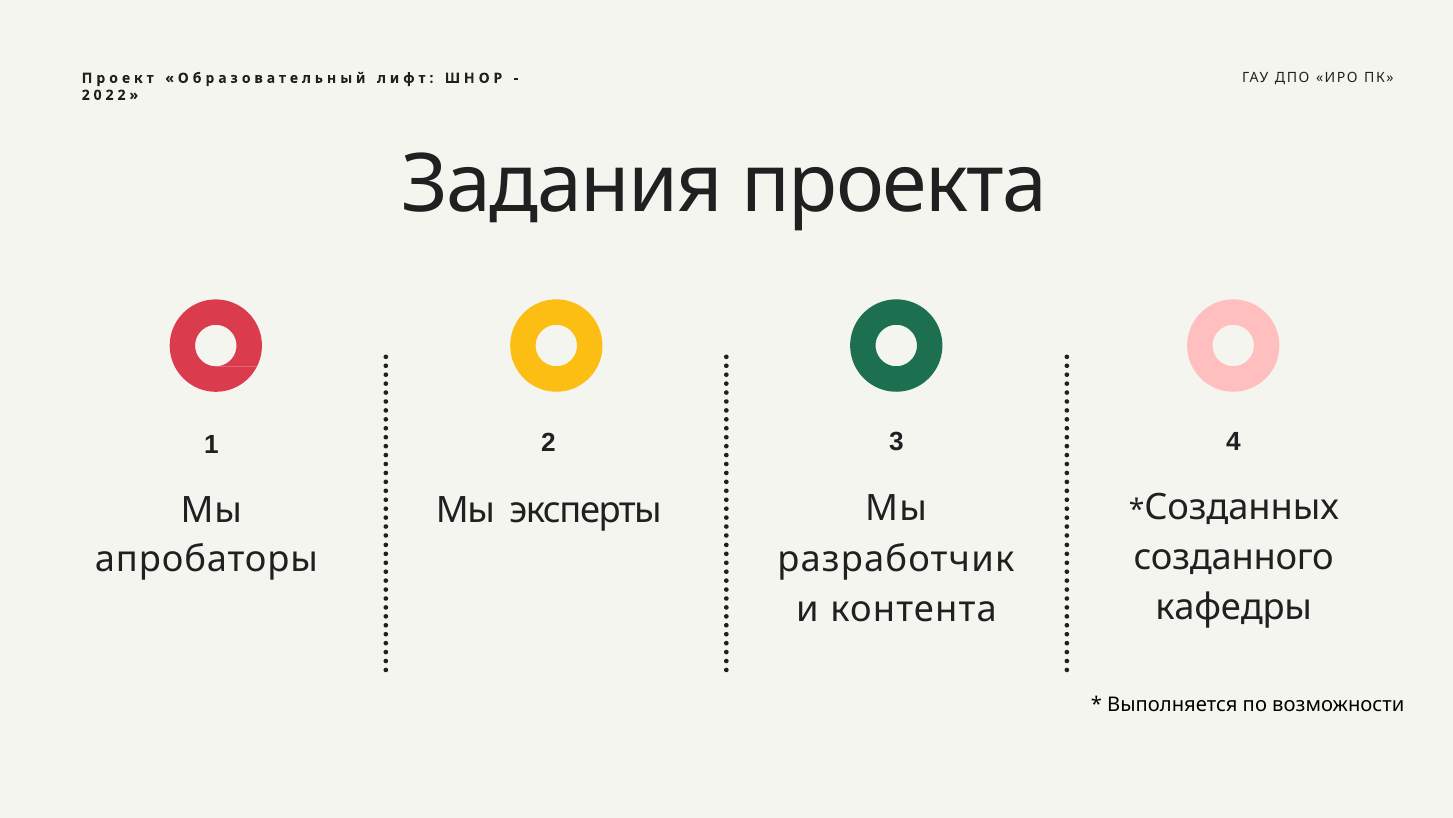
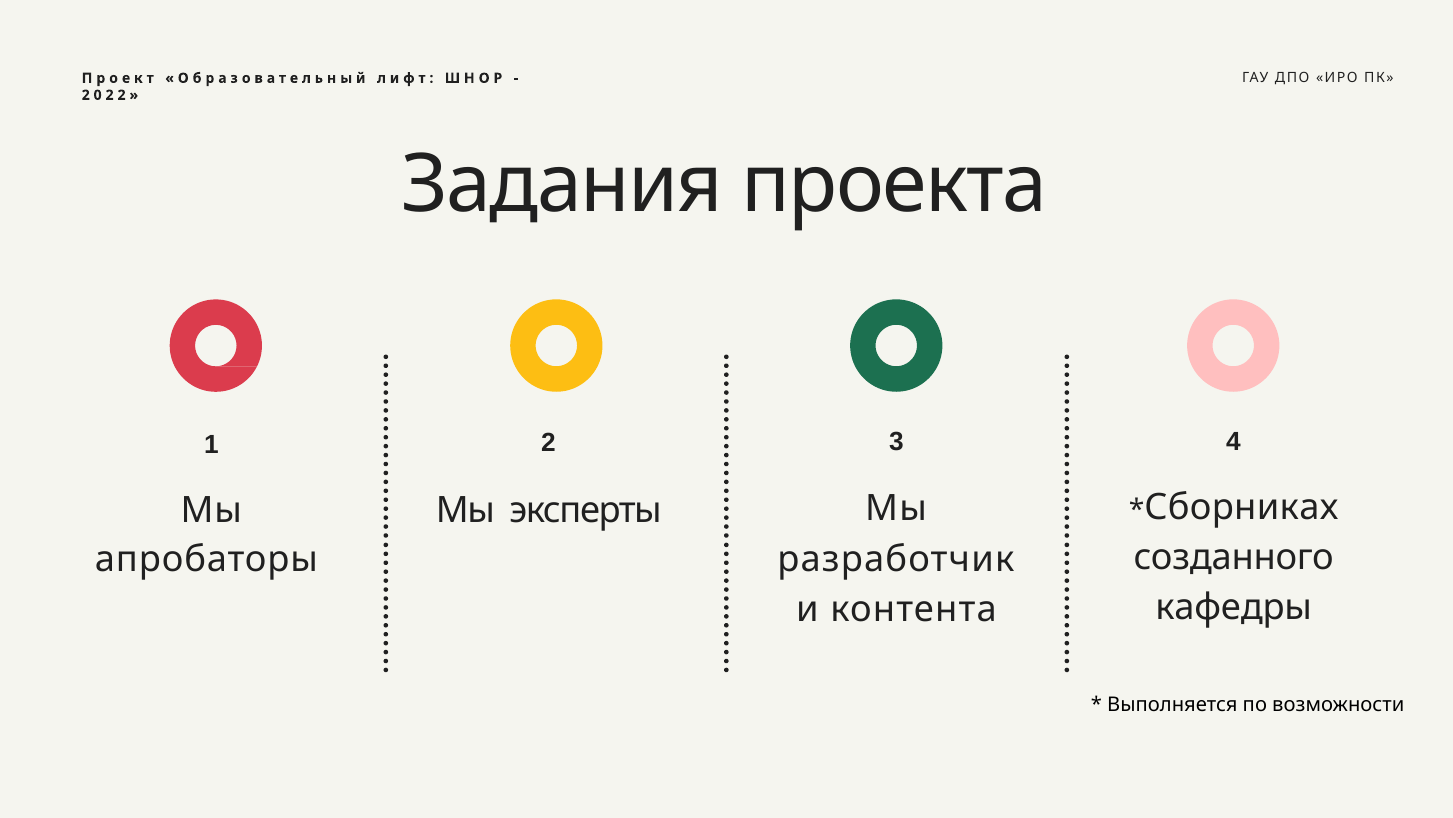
Созданных: Созданных -> Сборниках
